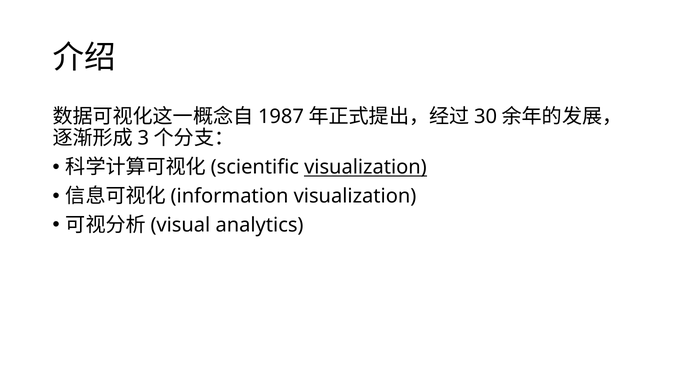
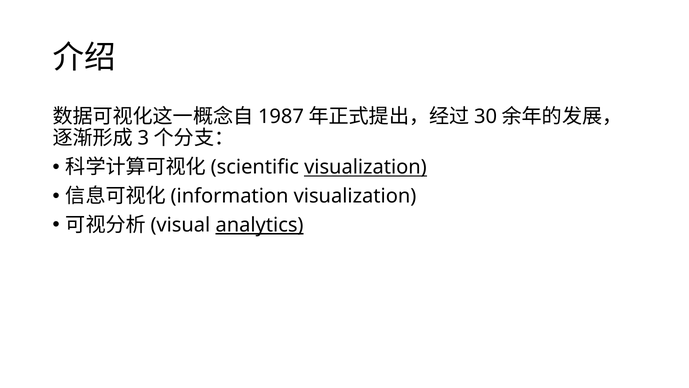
analytics underline: none -> present
